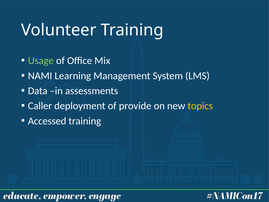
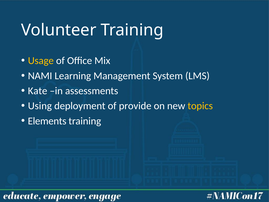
Usage colour: light green -> yellow
Data: Data -> Kate
Caller: Caller -> Using
Accessed: Accessed -> Elements
